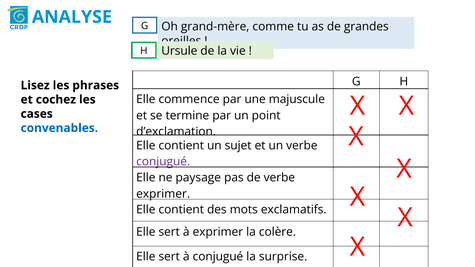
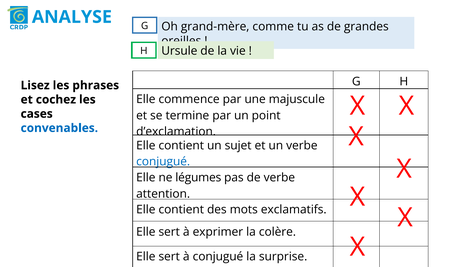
conjugué at (163, 162) colour: purple -> blue
paysage: paysage -> légumes
exprimer at (163, 194): exprimer -> attention
